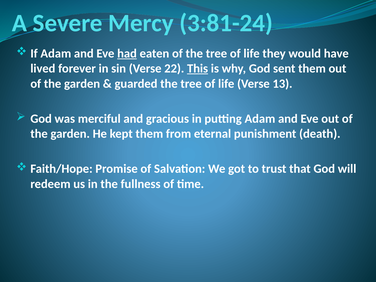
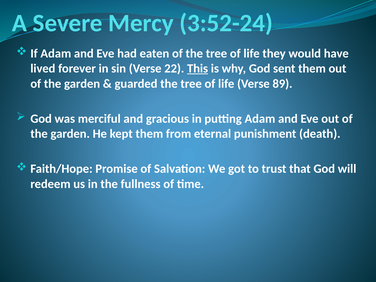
3:81-24: 3:81-24 -> 3:52-24
had underline: present -> none
13: 13 -> 89
